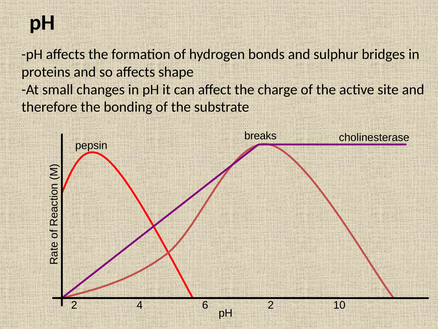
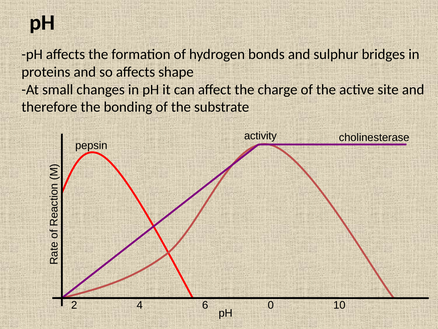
breaks: breaks -> activity
4 2: 2 -> 0
